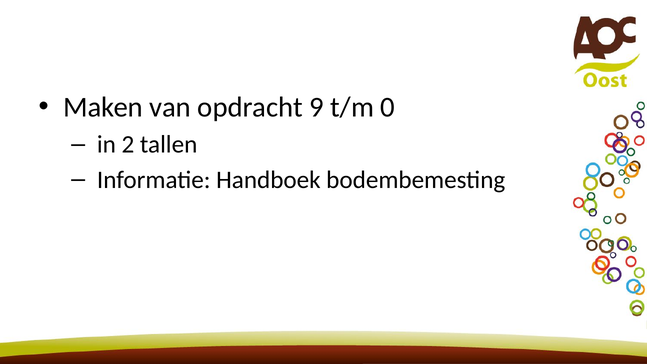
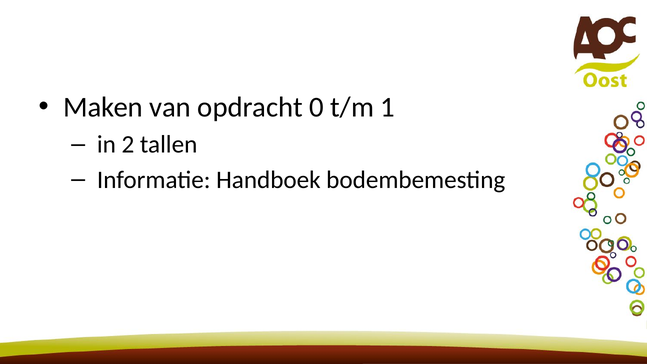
9: 9 -> 0
0: 0 -> 1
